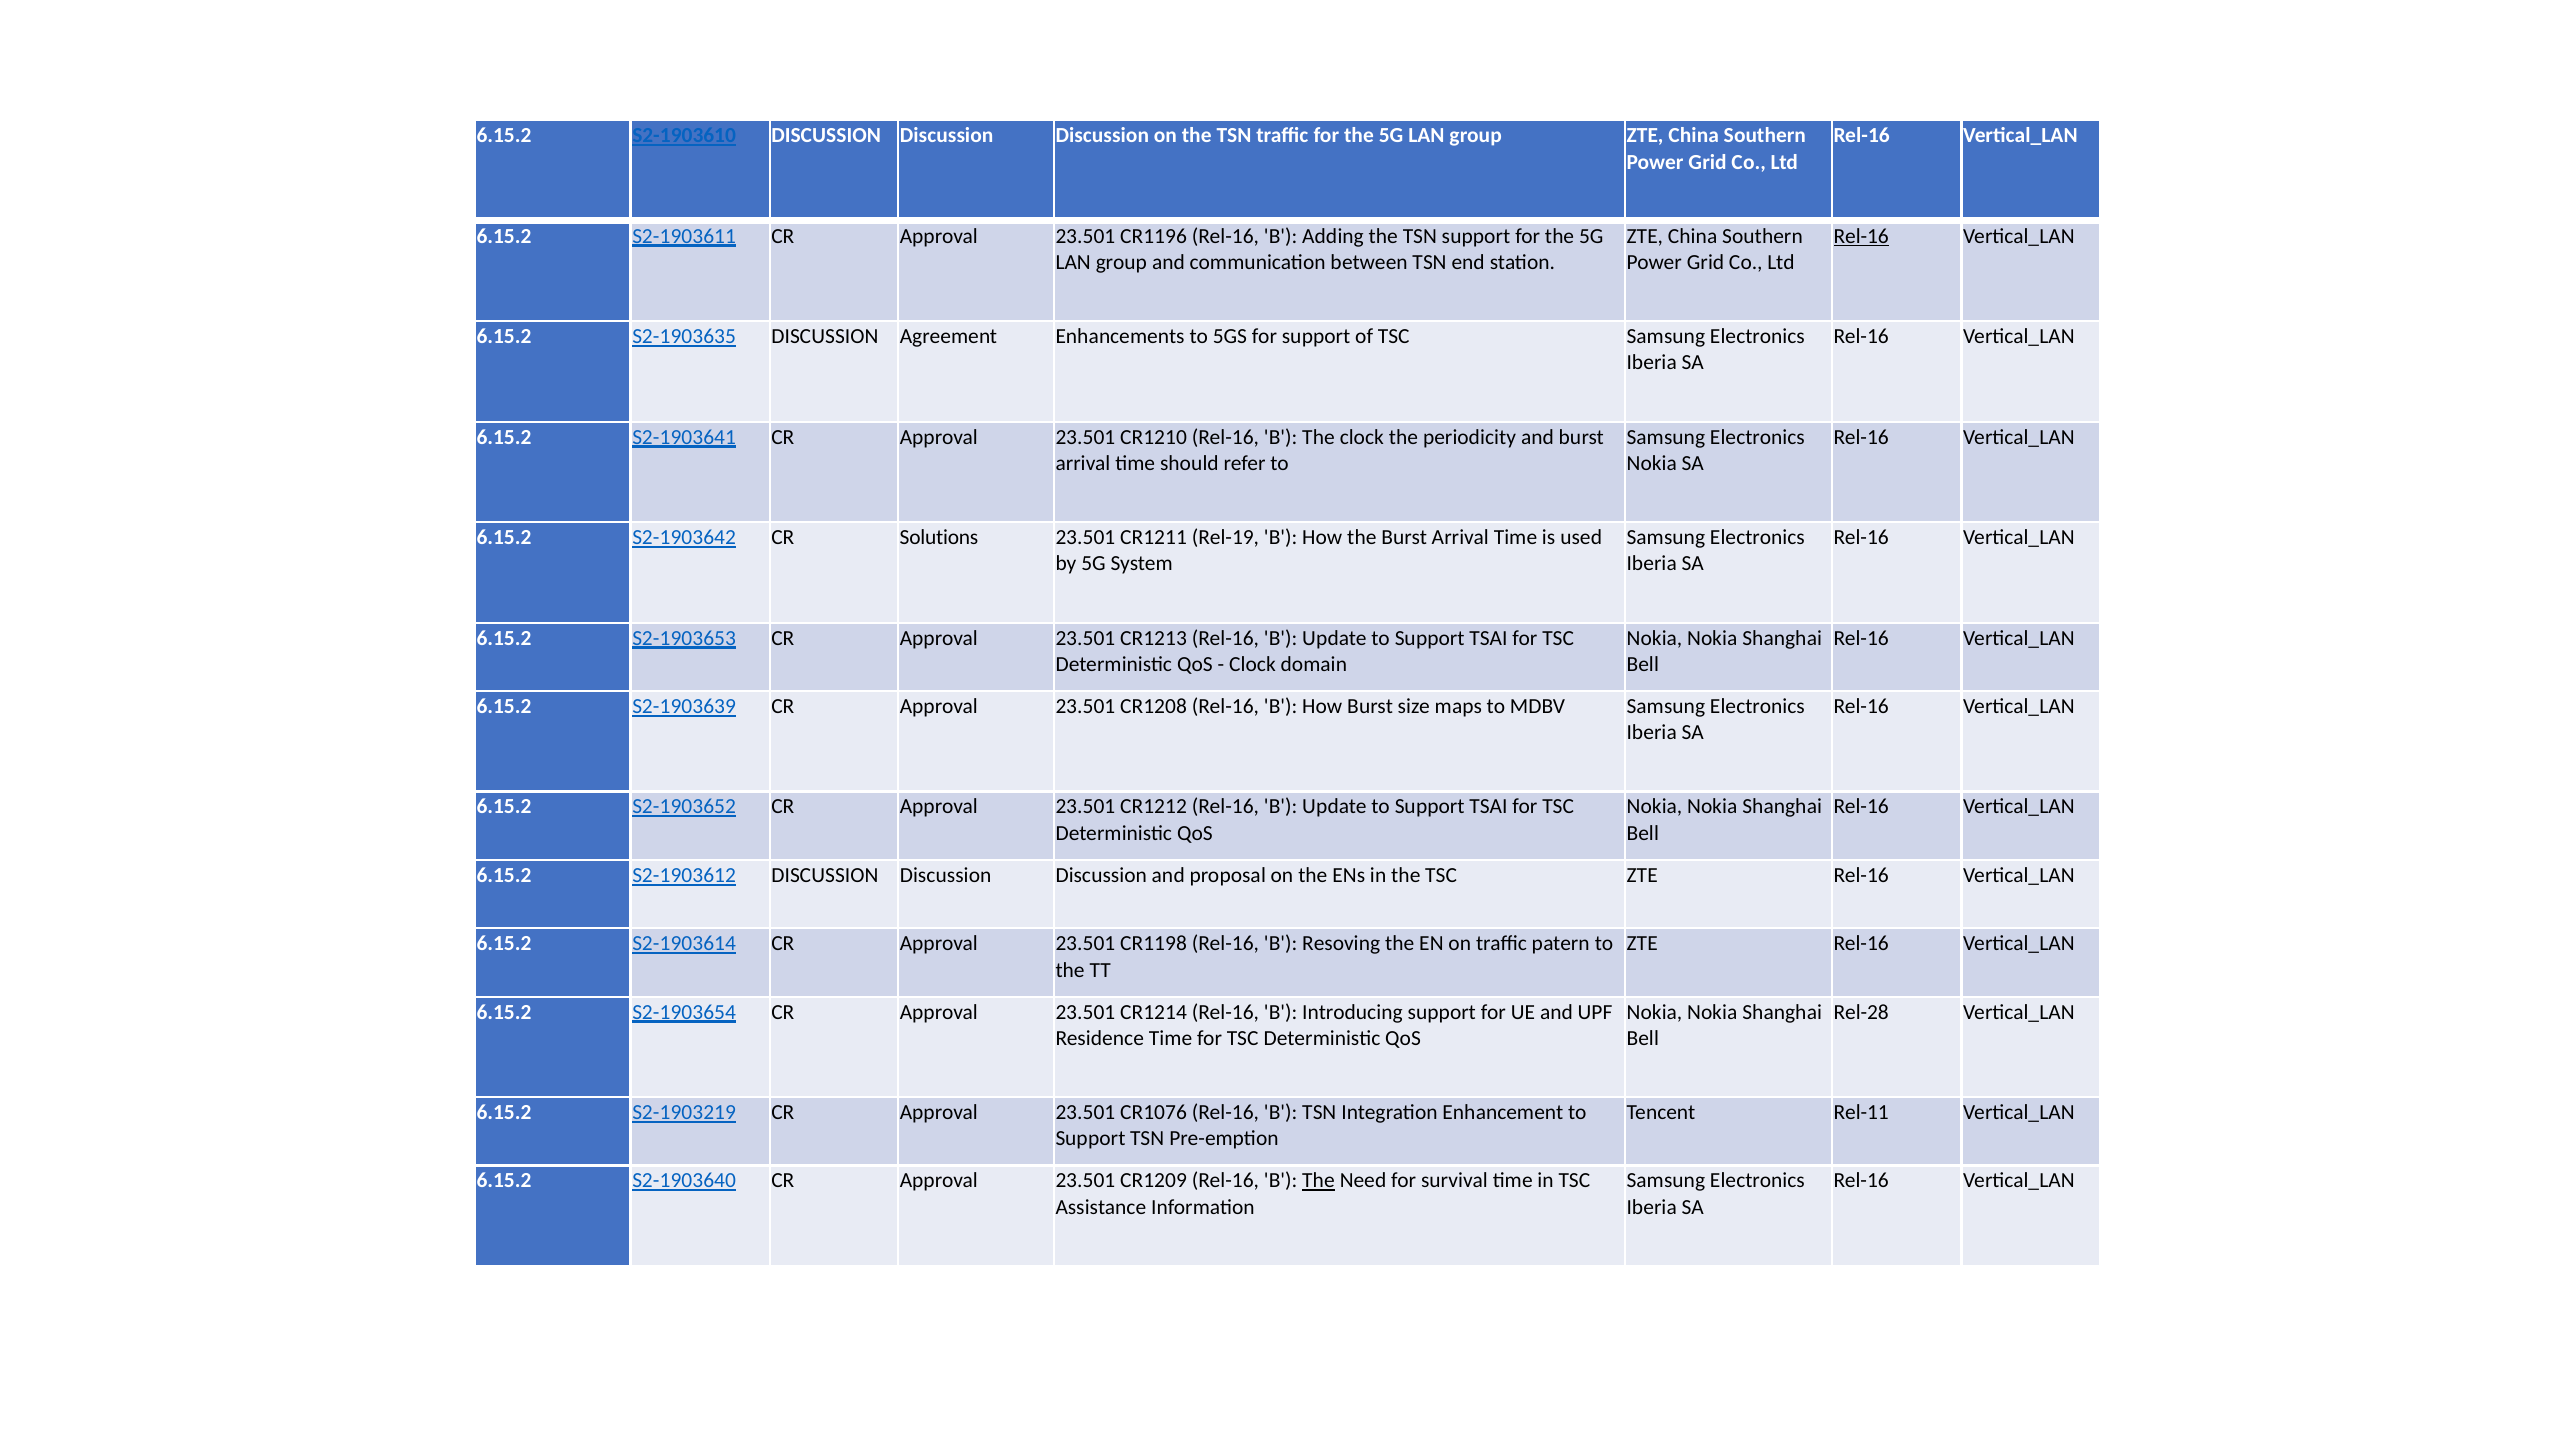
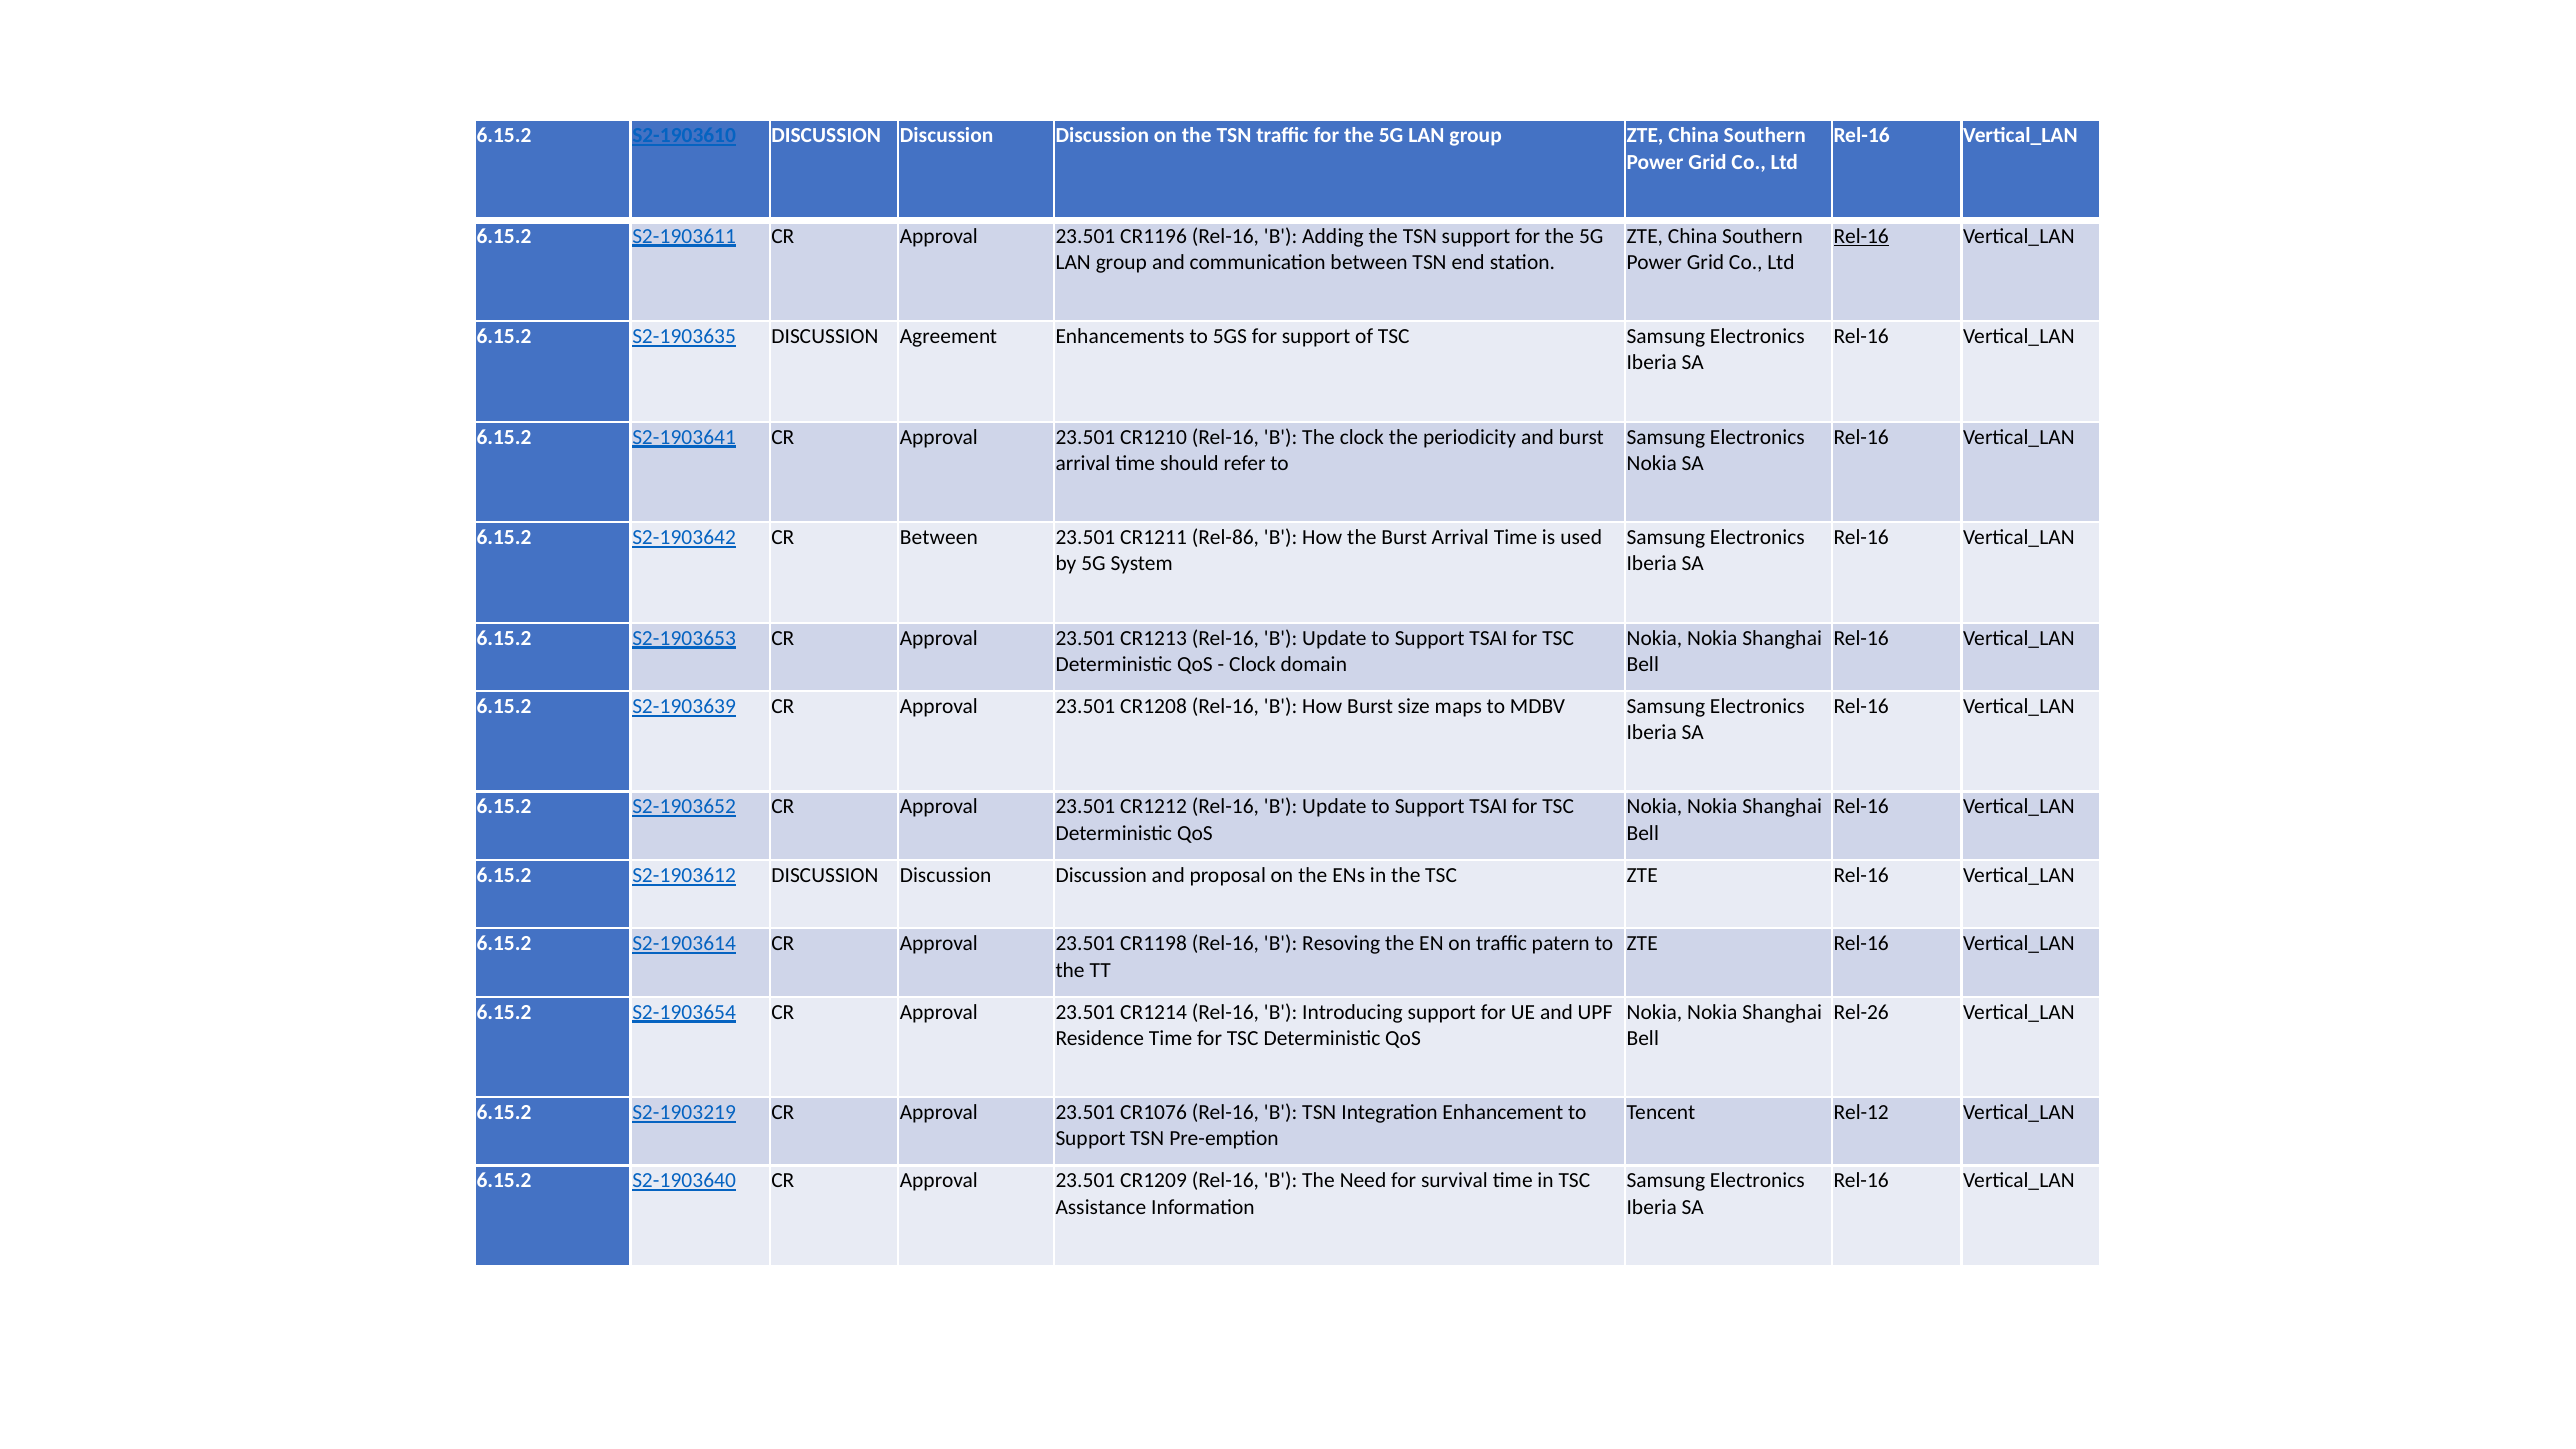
CR Solutions: Solutions -> Between
Rel-19: Rel-19 -> Rel-86
Rel-28: Rel-28 -> Rel-26
Rel-11: Rel-11 -> Rel-12
The at (1318, 1181) underline: present -> none
